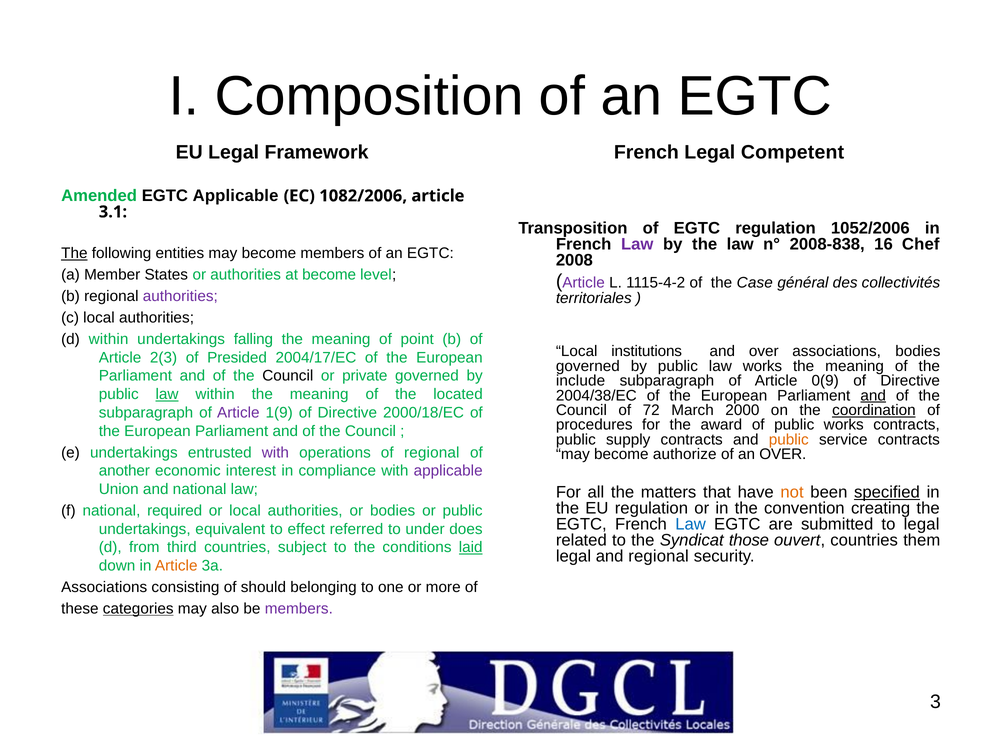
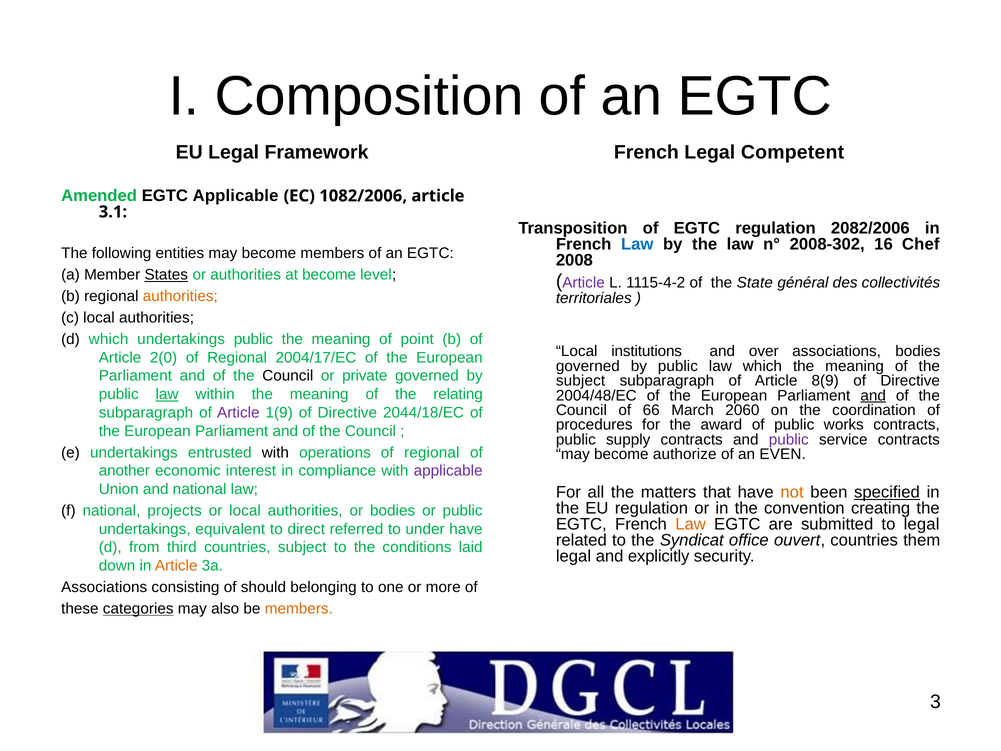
1052/2006: 1052/2006 -> 2082/2006
Law at (637, 244) colour: purple -> blue
2008-838: 2008-838 -> 2008-302
The at (74, 253) underline: present -> none
States underline: none -> present
Case: Case -> State
authorities at (180, 296) colour: purple -> orange
d within: within -> which
undertakings falling: falling -> public
2(3: 2(3 -> 2(0
Presided at (237, 357): Presided -> Regional
law works: works -> which
include at (581, 381): include -> subject
0(9: 0(9 -> 8(9
located: located -> relating
2004/38/EC: 2004/38/EC -> 2004/48/EC
72: 72 -> 66
2000: 2000 -> 2060
coordination underline: present -> none
2000/18/EC: 2000/18/EC -> 2044/18/EC
public at (789, 439) colour: orange -> purple
with at (275, 452) colour: purple -> black
an OVER: OVER -> EVEN
required: required -> projects
Law at (691, 524) colour: blue -> orange
effect: effect -> direct
under does: does -> have
those: those -> office
laid underline: present -> none
and regional: regional -> explicitly
members at (299, 608) colour: purple -> orange
